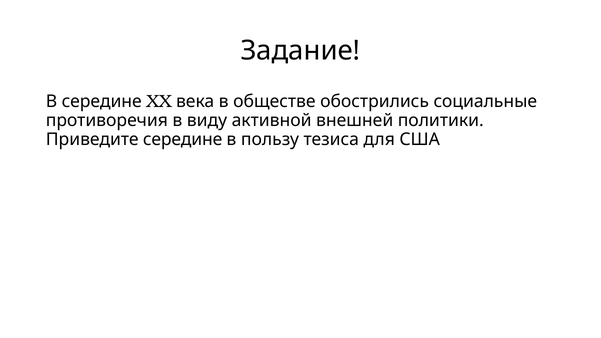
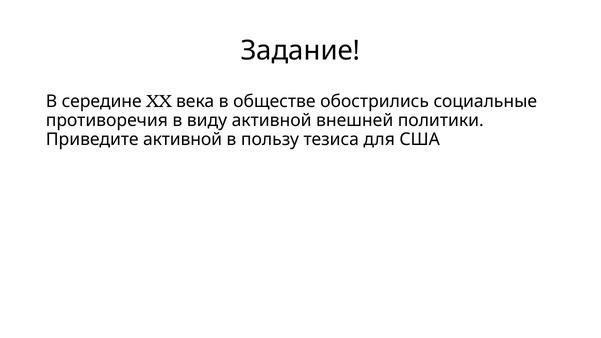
Приведите середине: середине -> активной
